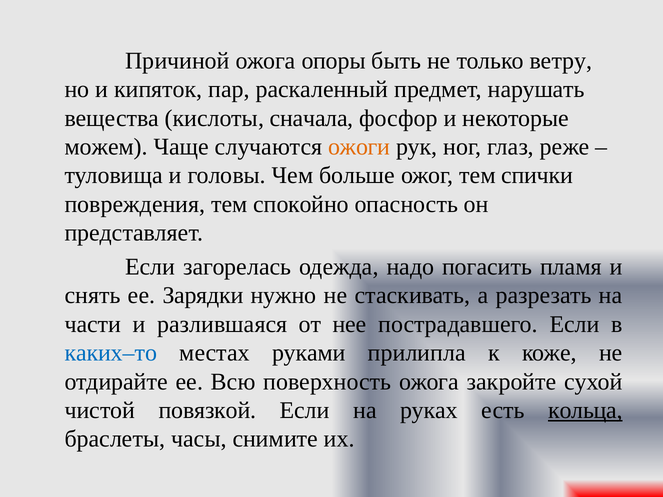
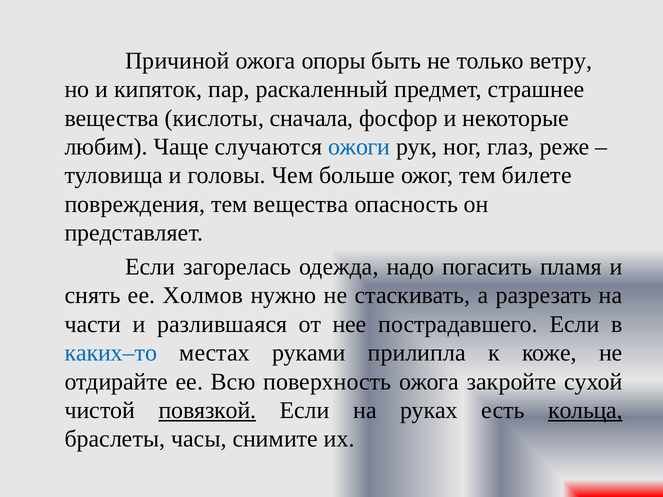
нарушать: нарушать -> страшнее
можем: можем -> любим
ожоги colour: orange -> blue
спички: спички -> билете
тем спокойно: спокойно -> вещества
Зарядки: Зарядки -> Холмов
повязкой underline: none -> present
